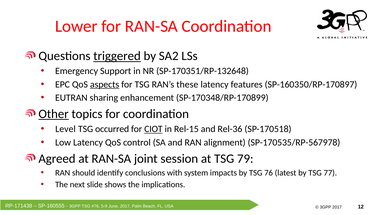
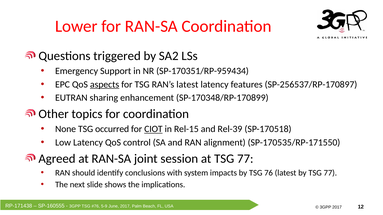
triggered underline: present -> none
SP-170351/RP-132648: SP-170351/RP-132648 -> SP-170351/RP-959434
RAN’s these: these -> latest
SP-160350/RP-170897: SP-160350/RP-170897 -> SP-256537/RP-170897
Other underline: present -> none
Level: Level -> None
Rel-36: Rel-36 -> Rel-39
SP-170535/RP-567978: SP-170535/RP-567978 -> SP-170535/RP-171550
at TSG 79: 79 -> 77
